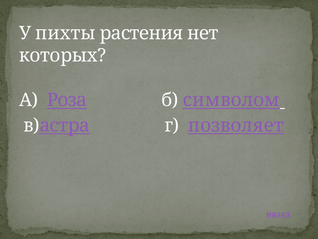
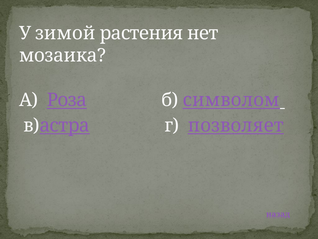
пихты: пихты -> зимой
которых: которых -> мозаика
